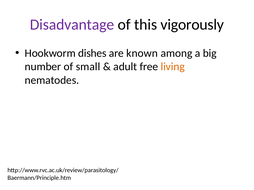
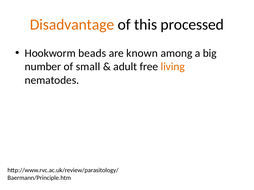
Disadvantage colour: purple -> orange
vigorously: vigorously -> processed
dishes: dishes -> beads
